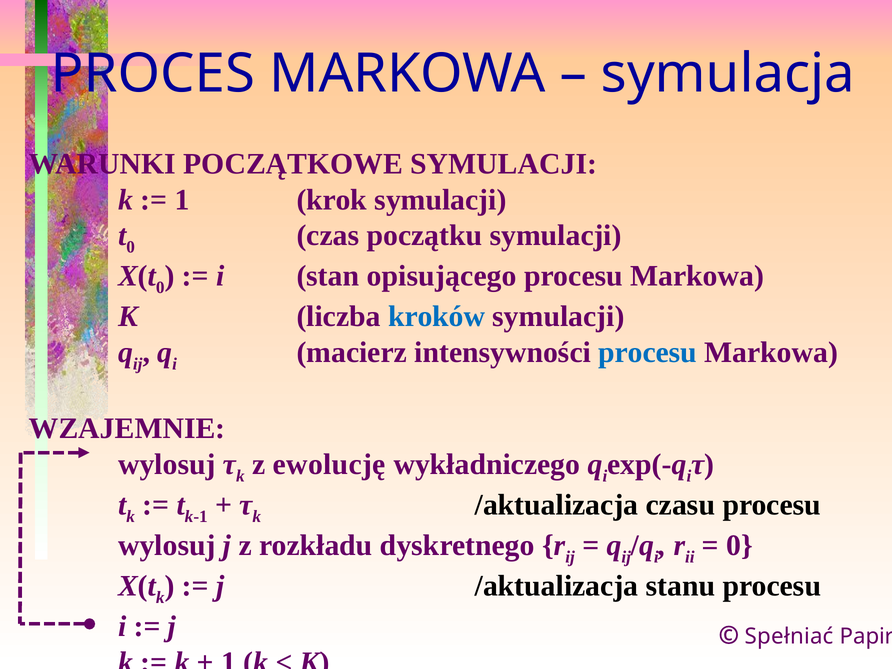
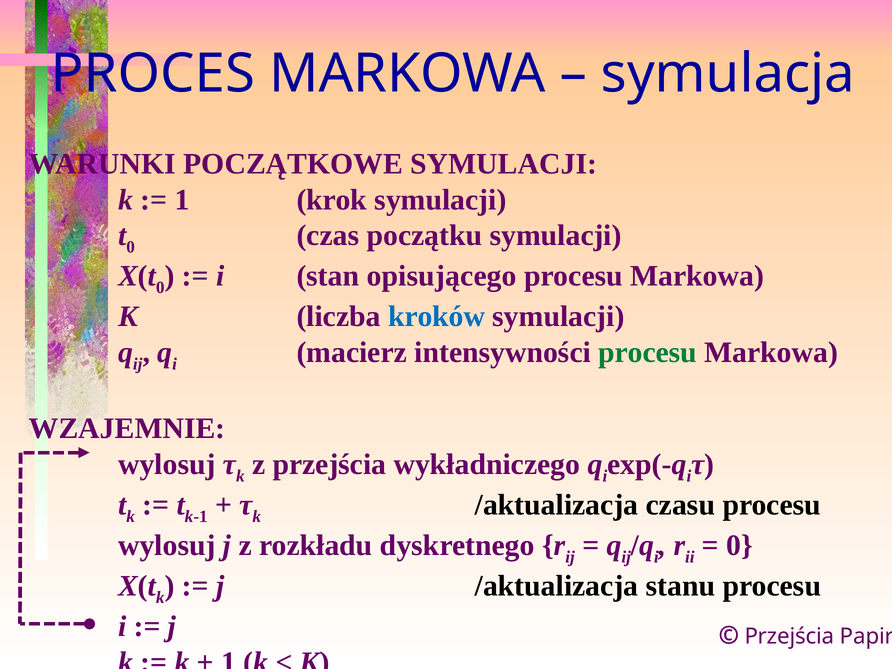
procesu at (648, 352) colour: blue -> green
z ewolucję: ewolucję -> przejścia
Spełniać at (789, 636): Spełniać -> Przejścia
